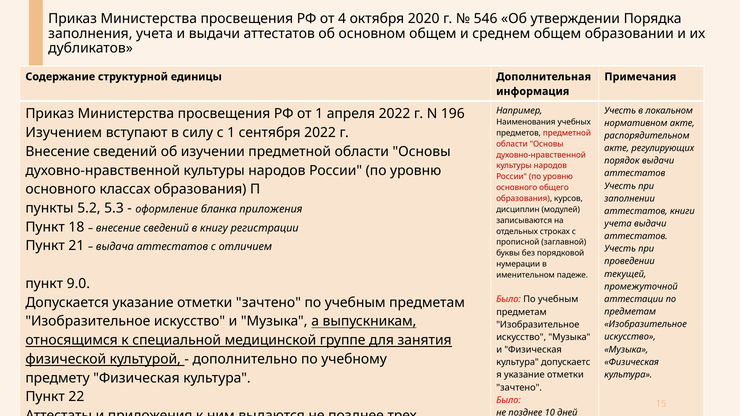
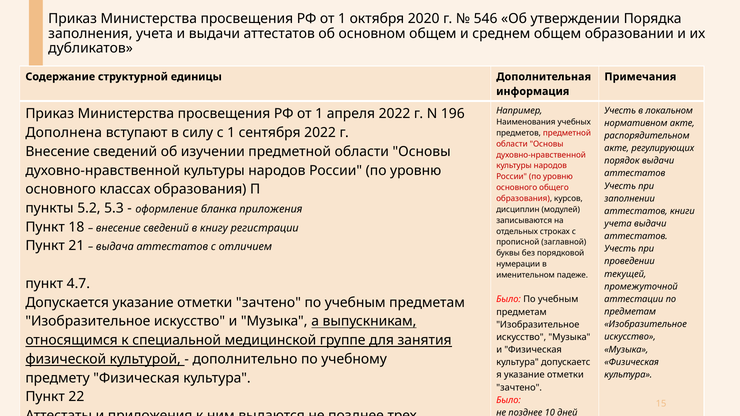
4 at (342, 19): 4 -> 1
Изучением: Изучением -> Дополнена
9.0: 9.0 -> 4.7
